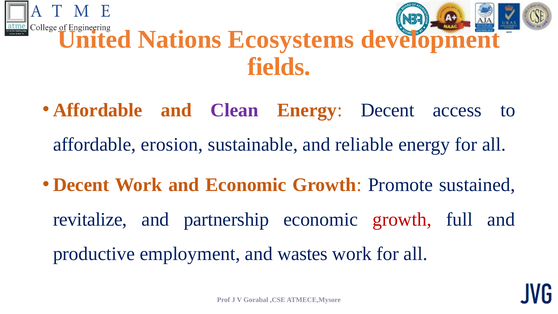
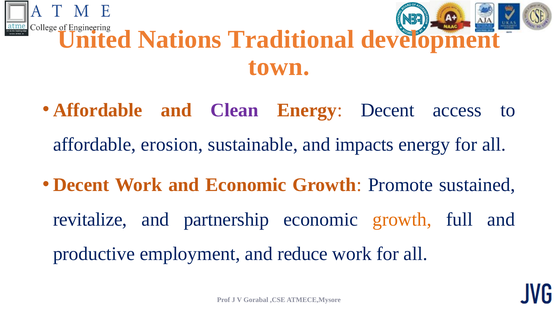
Ecosystems: Ecosystems -> Traditional
fields: fields -> town
reliable: reliable -> impacts
growth at (402, 219) colour: red -> orange
wastes: wastes -> reduce
